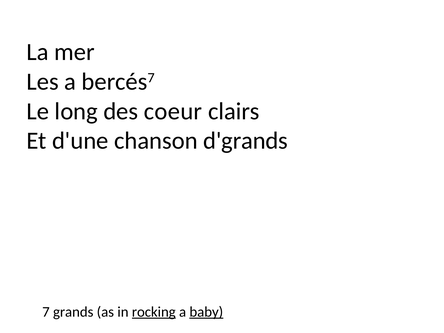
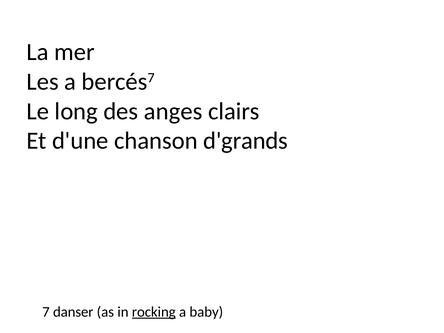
coeur: coeur -> anges
grands: grands -> danser
baby underline: present -> none
